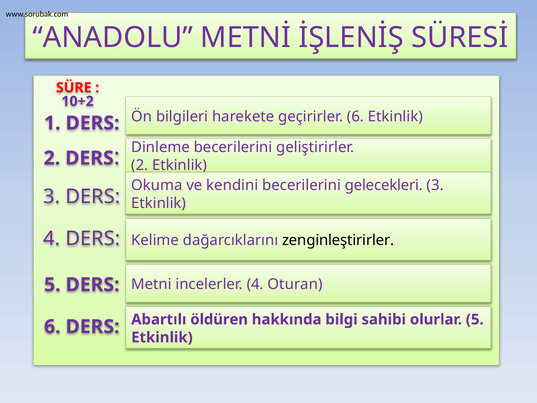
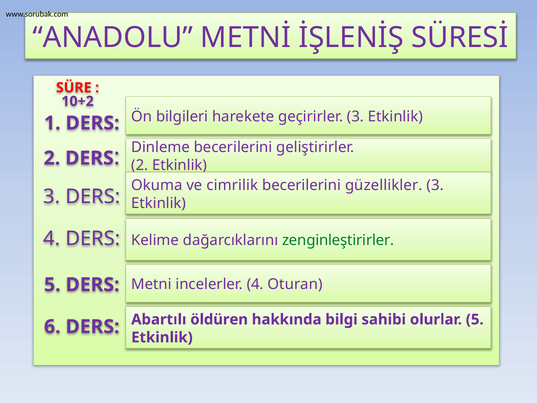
geçirirler 6: 6 -> 3
kendini: kendini -> cimrilik
gelecekleri: gelecekleri -> güzellikler
zenginleştirirler colour: black -> green
